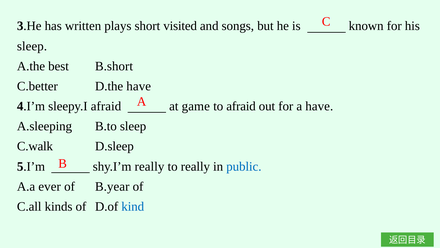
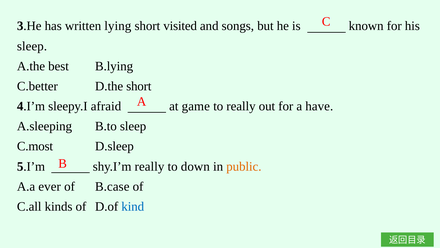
plays: plays -> lying
B.short: B.short -> B.lying
D.the have: have -> short
to afraid: afraid -> really
C.walk: C.walk -> C.most
to really: really -> down
public colour: blue -> orange
B.year: B.year -> B.case
